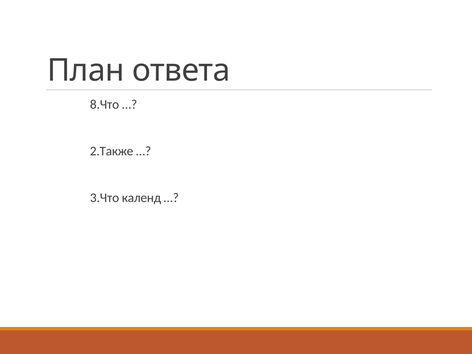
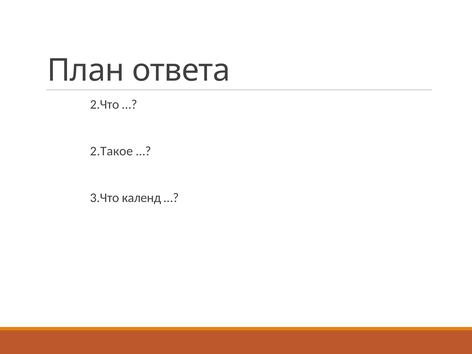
8.Что: 8.Что -> 2.Что
2.Также: 2.Также -> 2.Такое
